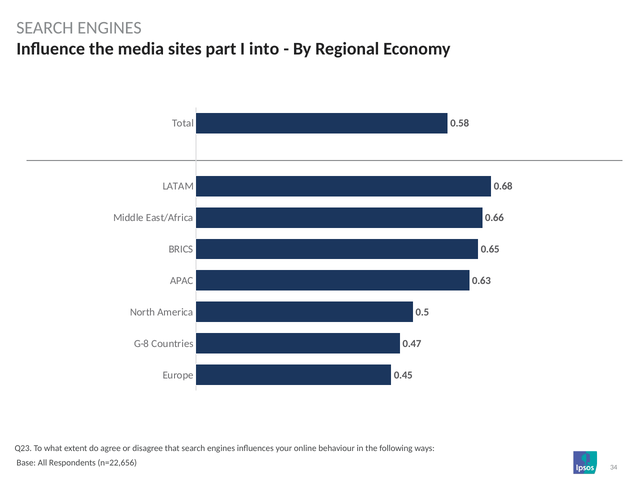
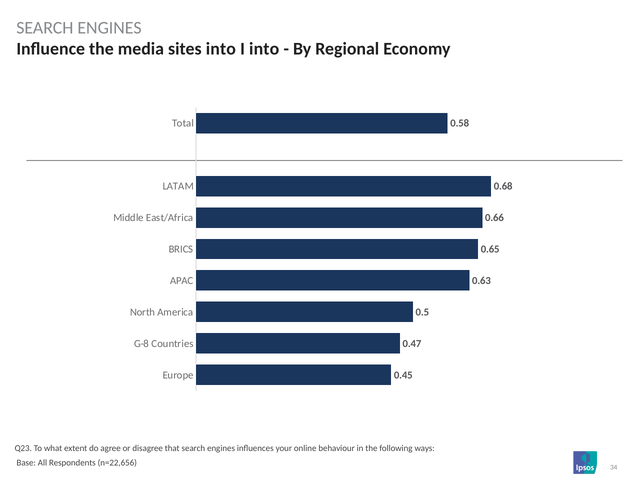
sites part: part -> into
